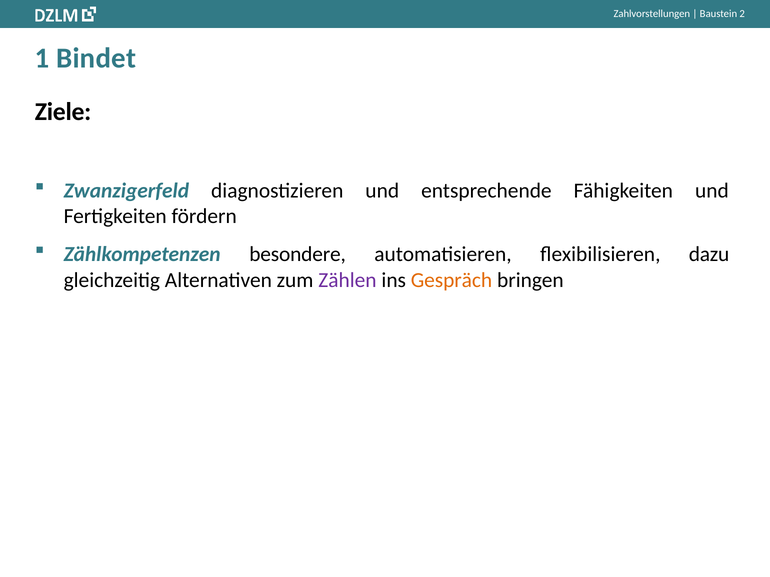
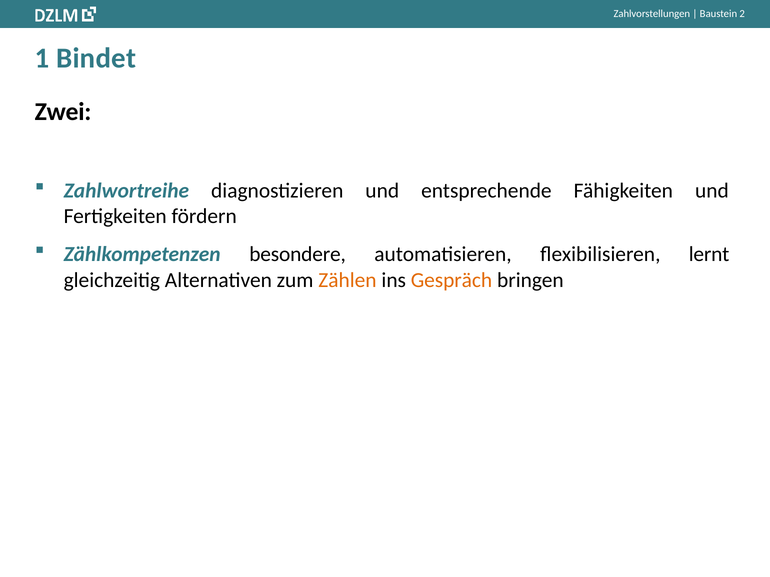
Ziele: Ziele -> Zwei
Zwanzigerfeld: Zwanzigerfeld -> Zahlwortreihe
dazu: dazu -> lernt
Zählen colour: purple -> orange
